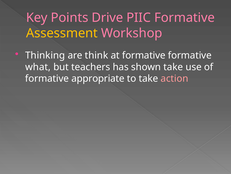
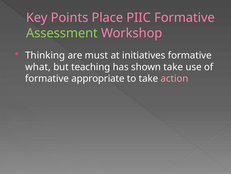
Drive: Drive -> Place
Assessment colour: yellow -> light green
think: think -> must
at formative: formative -> initiatives
teachers: teachers -> teaching
